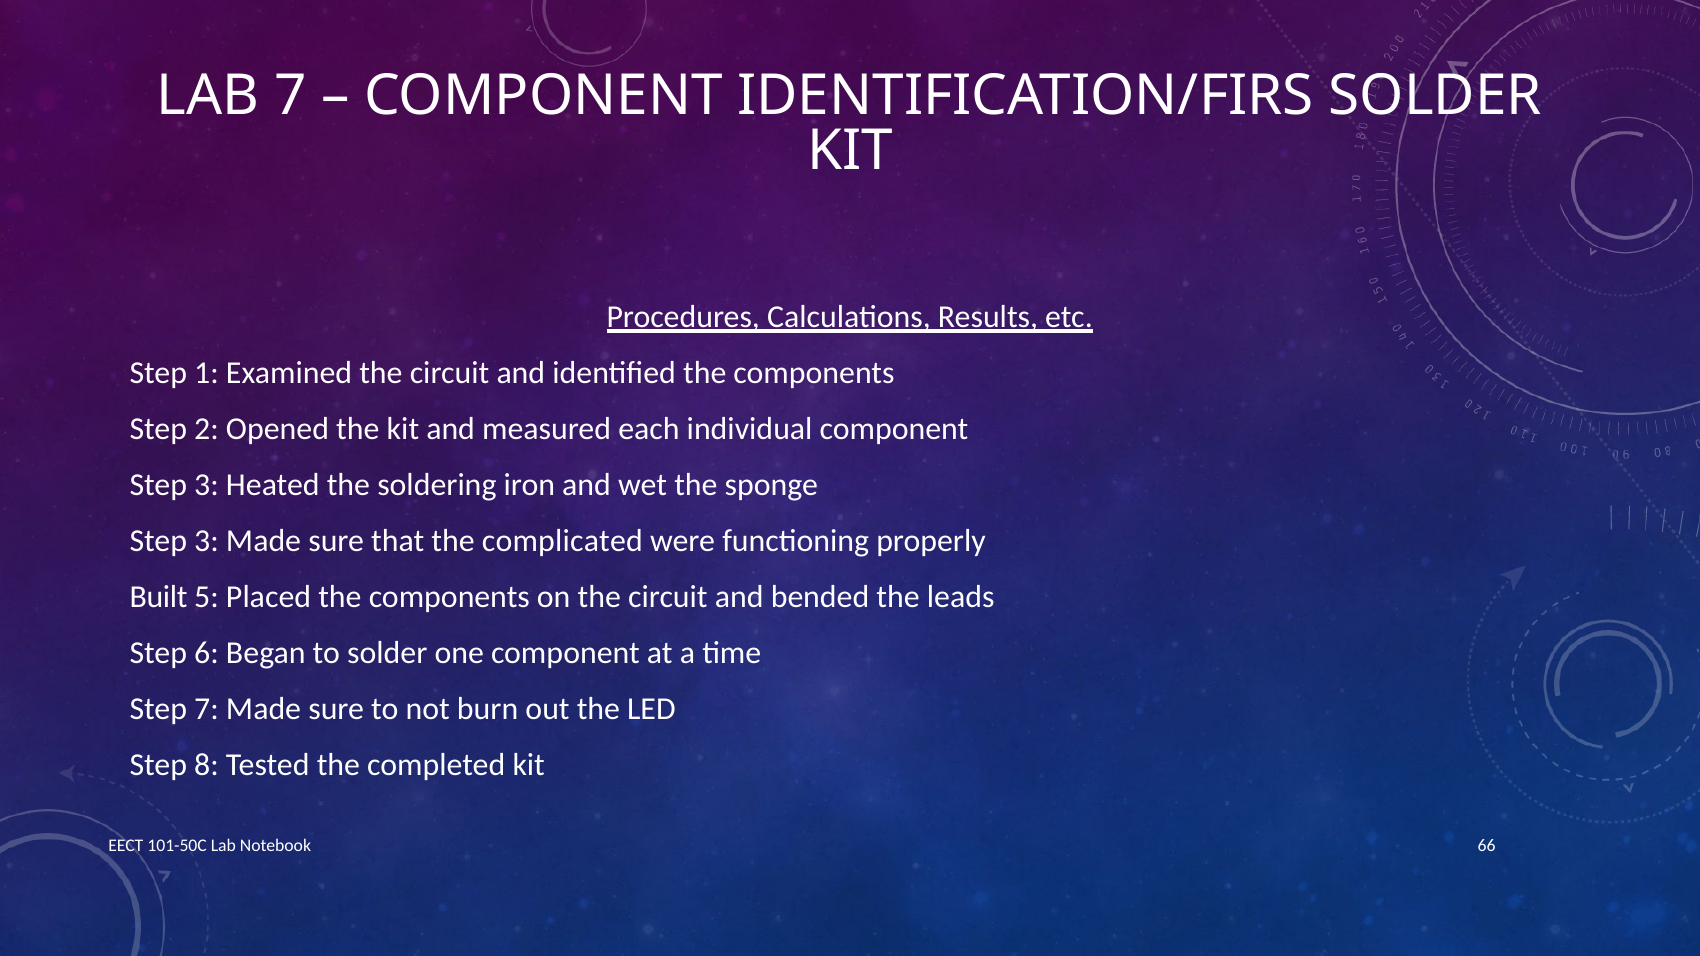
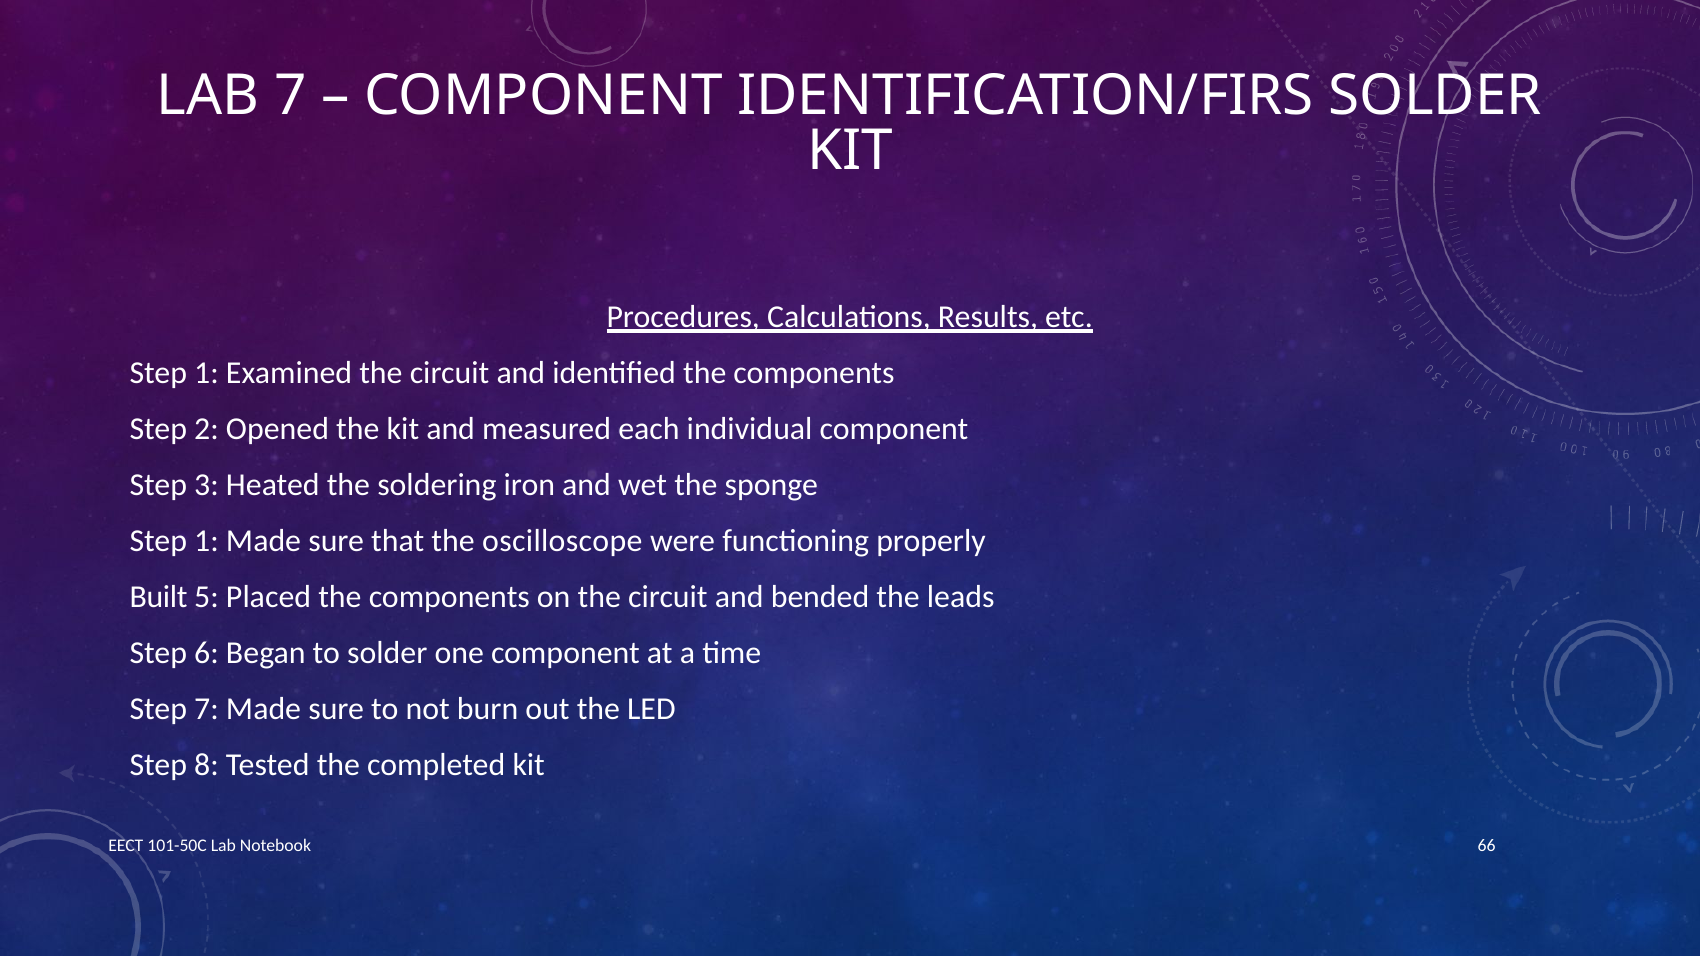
3 at (207, 541): 3 -> 1
complicated: complicated -> oscilloscope
